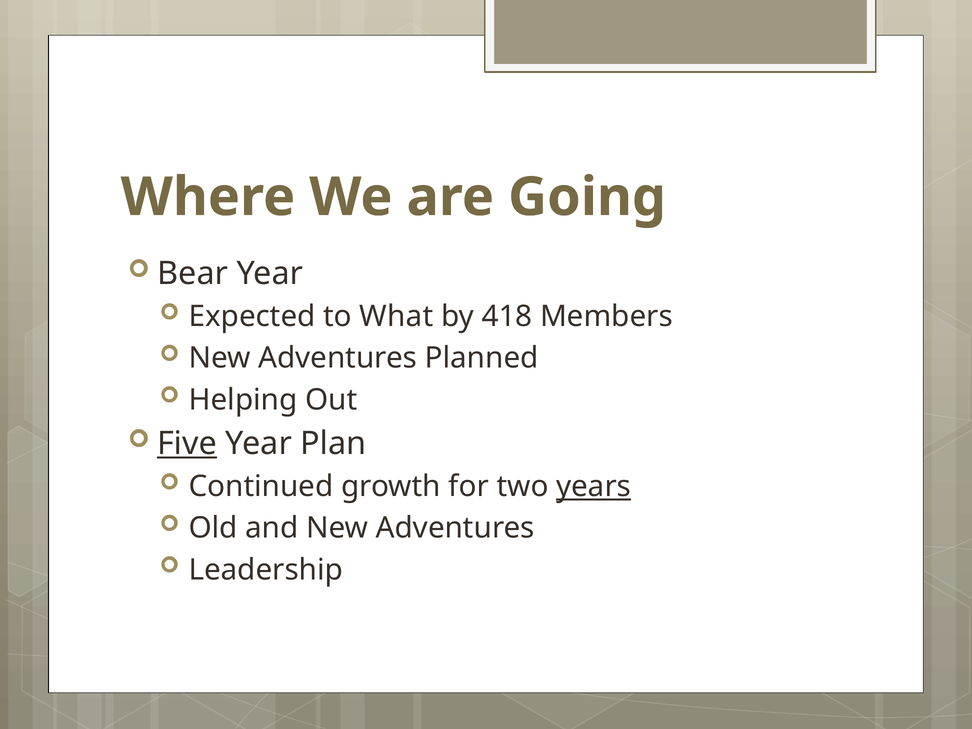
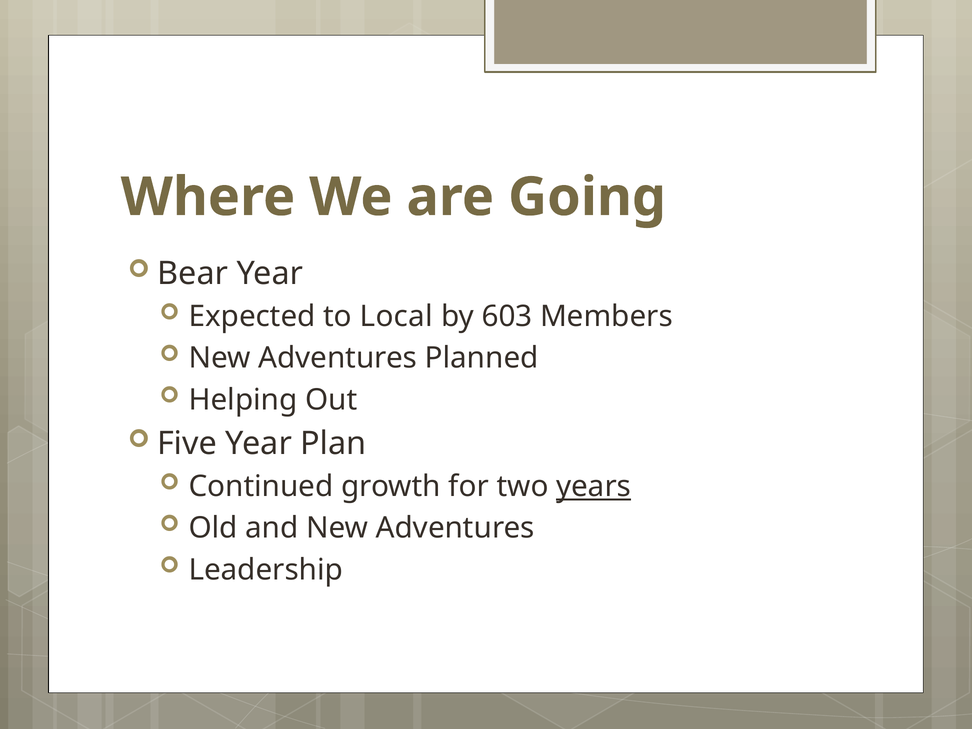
What: What -> Local
418: 418 -> 603
Five underline: present -> none
